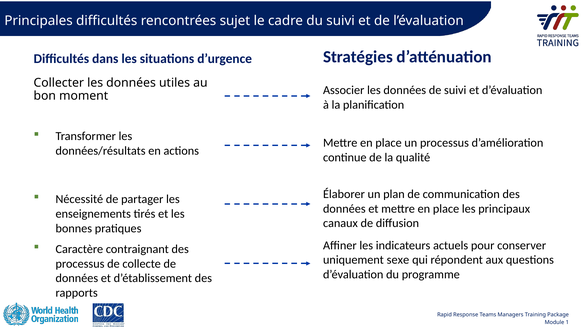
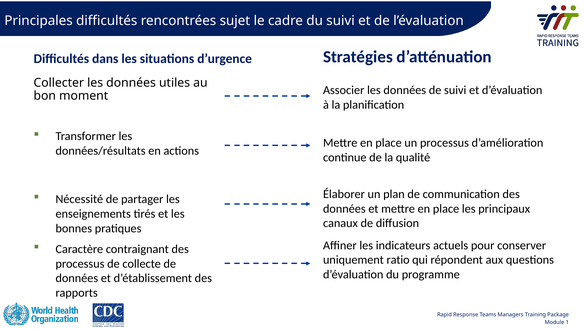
sexe: sexe -> ratio
